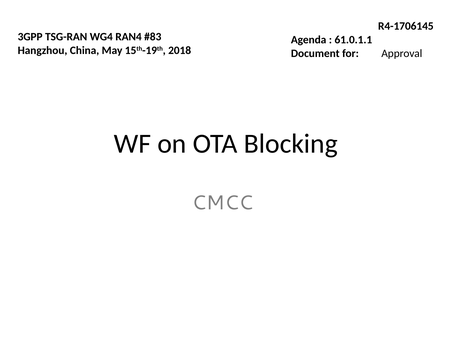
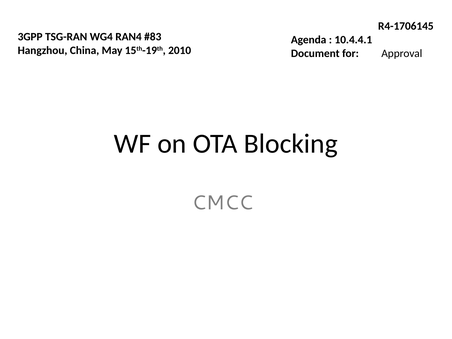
61.0.1.1: 61.0.1.1 -> 10.4.4.1
2018: 2018 -> 2010
